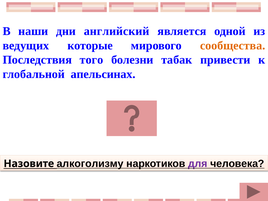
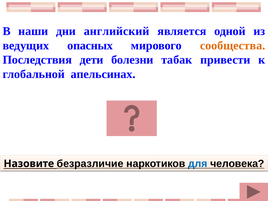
которые: которые -> опасных
того: того -> дети
алкоголизму: алкоголизму -> безразличие
для colour: purple -> blue
